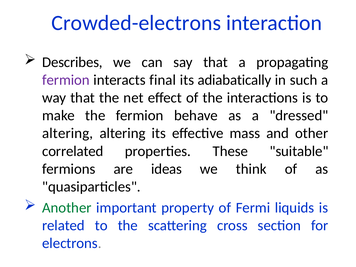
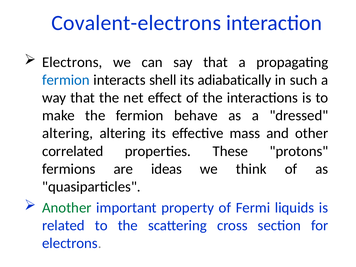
Crowded-electrons: Crowded-electrons -> Covalent-electrons
Describes at (72, 62): Describes -> Electrons
fermion at (66, 80) colour: purple -> blue
final: final -> shell
suitable: suitable -> protons
